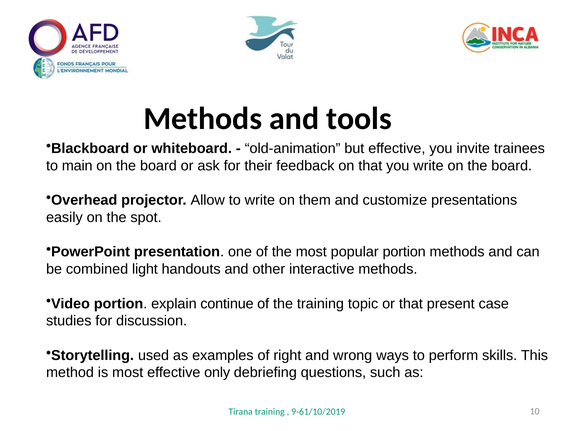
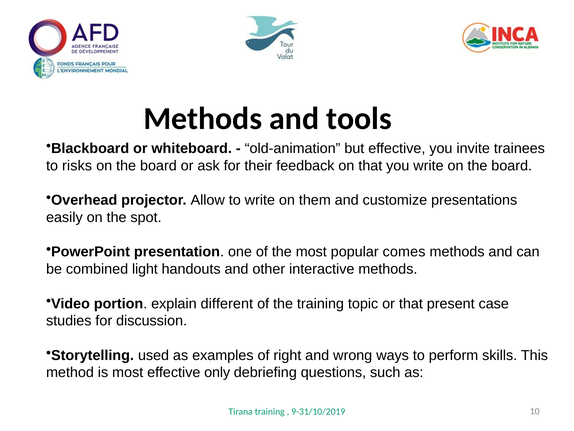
main: main -> risks
popular portion: portion -> comes
continue: continue -> different
9-61/10/2019: 9-61/10/2019 -> 9-31/10/2019
